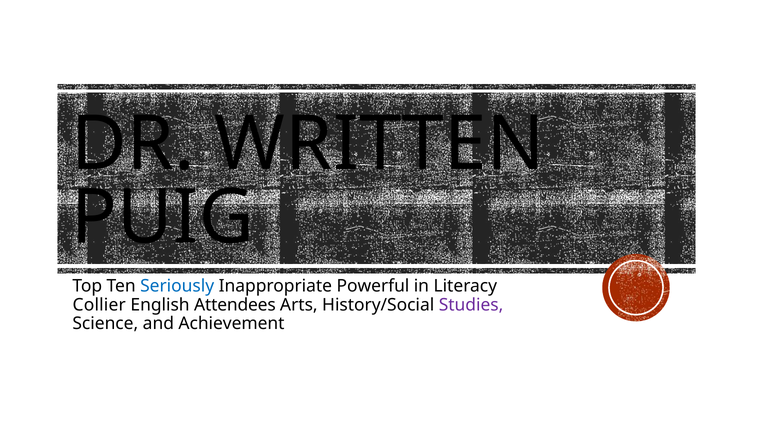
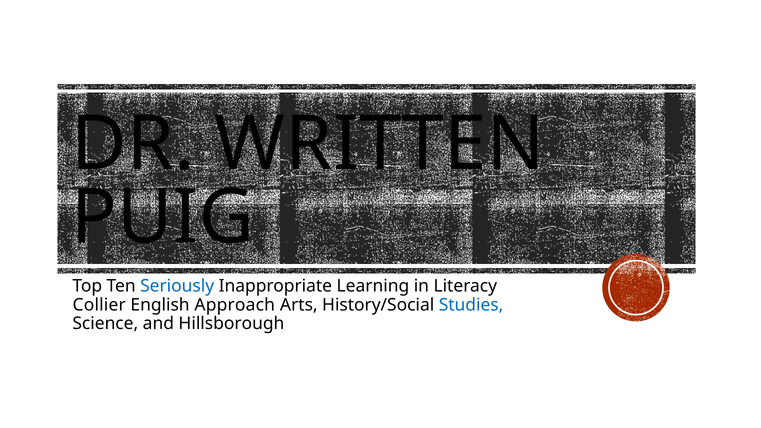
Powerful: Powerful -> Learning
Attendees: Attendees -> Approach
Studies colour: purple -> blue
Achievement: Achievement -> Hillsborough
